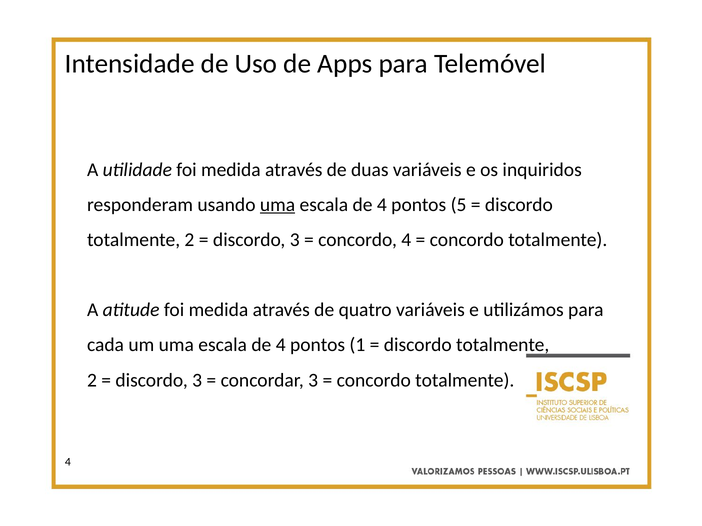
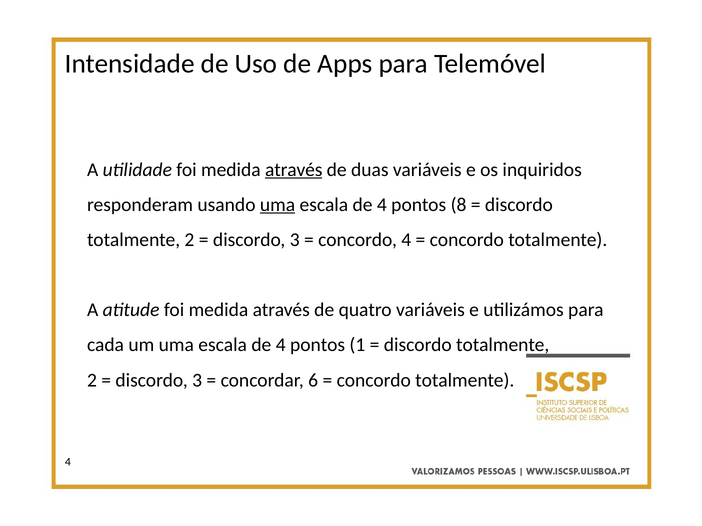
através at (294, 170) underline: none -> present
5: 5 -> 8
concordar 3: 3 -> 6
